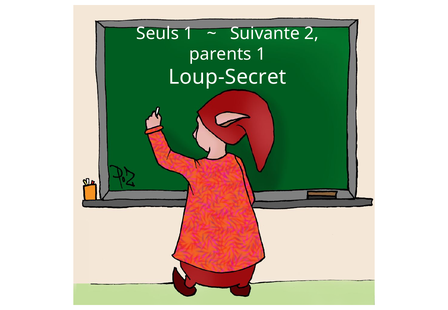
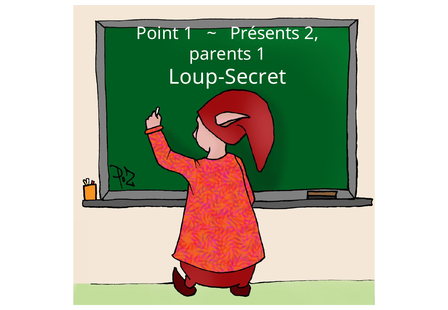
Seuls: Seuls -> Point
Suivante: Suivante -> Présents
